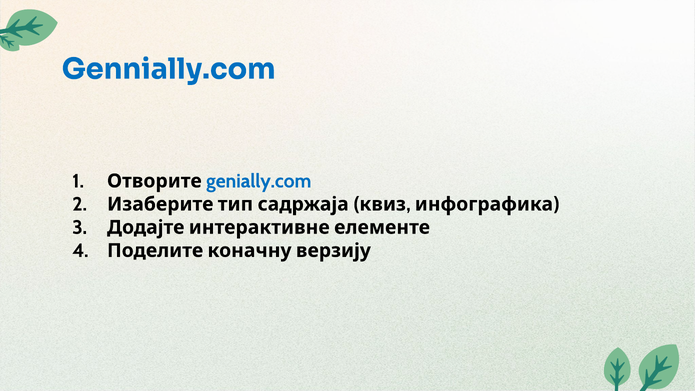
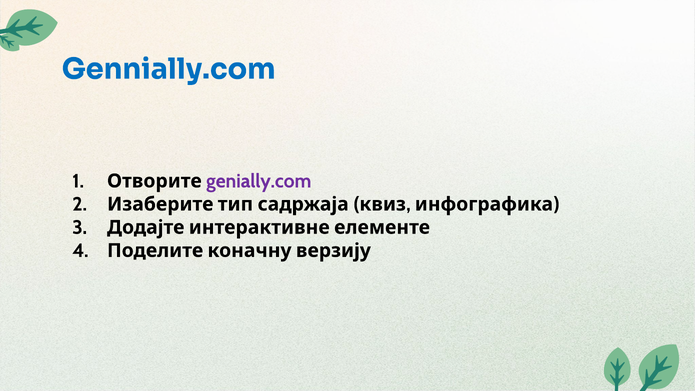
genially.com colour: blue -> purple
